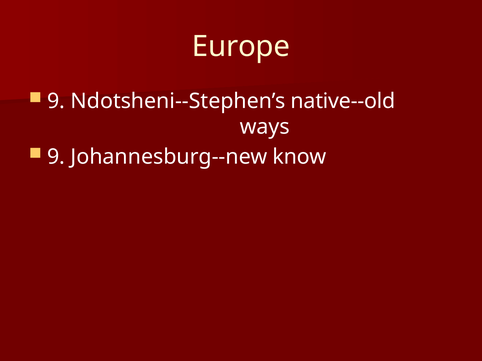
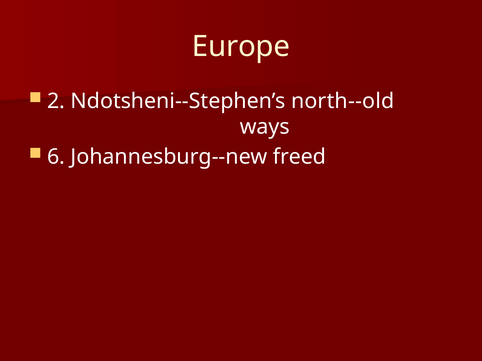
9 at (56, 101): 9 -> 2
native--old: native--old -> north--old
9 at (56, 157): 9 -> 6
know: know -> freed
